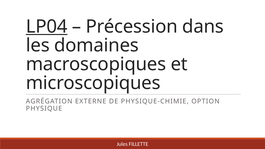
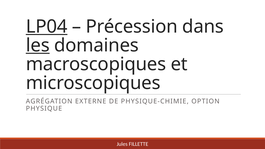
les underline: none -> present
